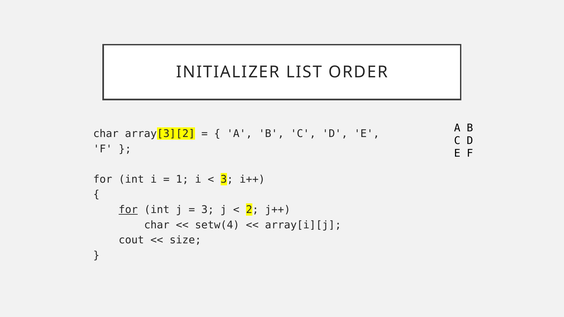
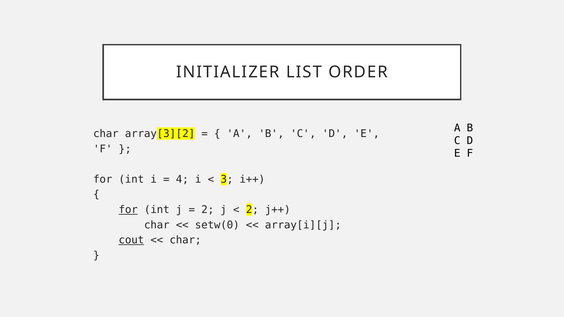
1: 1 -> 4
3 at (208, 210): 3 -> 2
setw(4: setw(4 -> setw(0
cout underline: none -> present
size at (185, 240): size -> char
